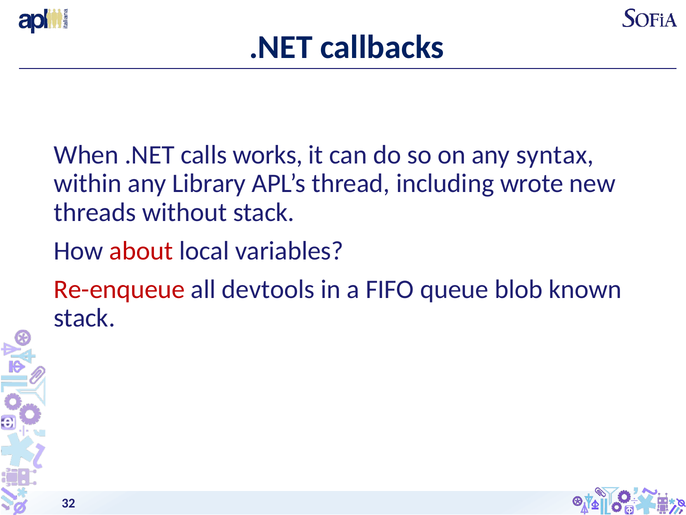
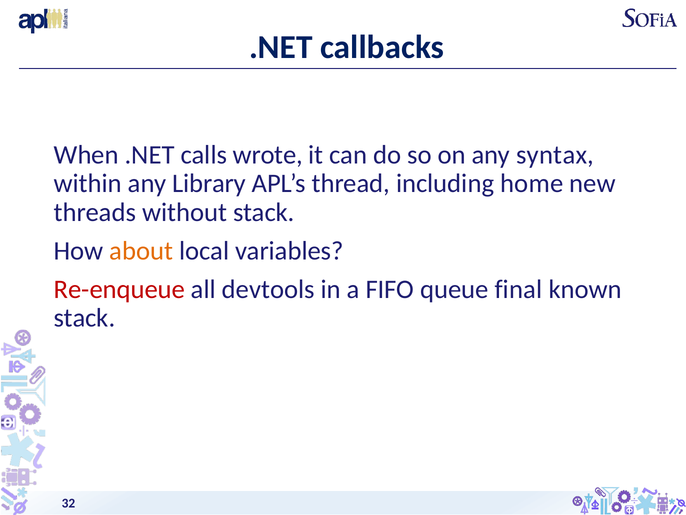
works: works -> wrote
wrote: wrote -> home
about colour: red -> orange
blob: blob -> final
